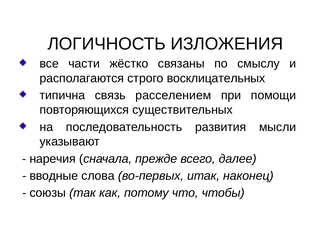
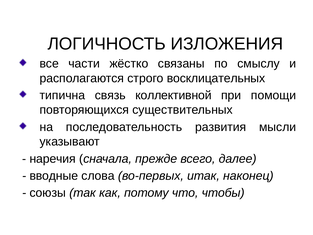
расселением: расселением -> коллективной
